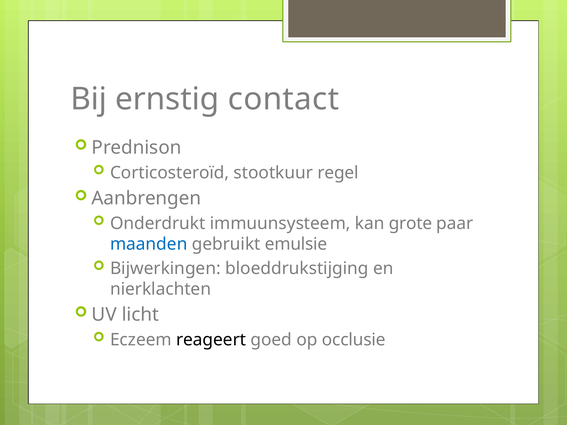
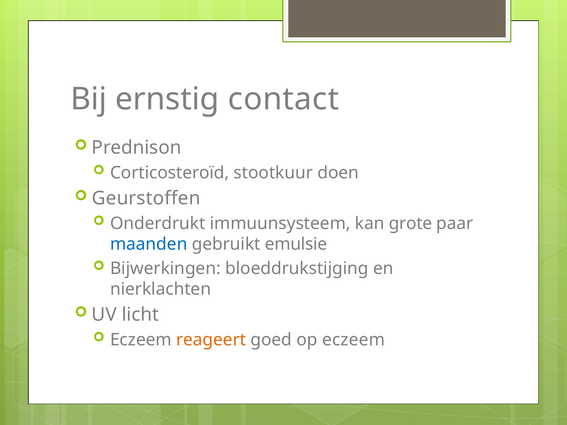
regel: regel -> doen
Aanbrengen: Aanbrengen -> Geurstoffen
reageert colour: black -> orange
op occlusie: occlusie -> eczeem
